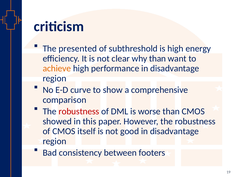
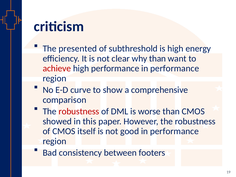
achieve colour: orange -> red
performance in disadvantage: disadvantage -> performance
good in disadvantage: disadvantage -> performance
